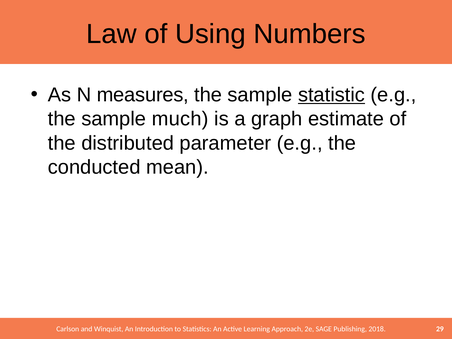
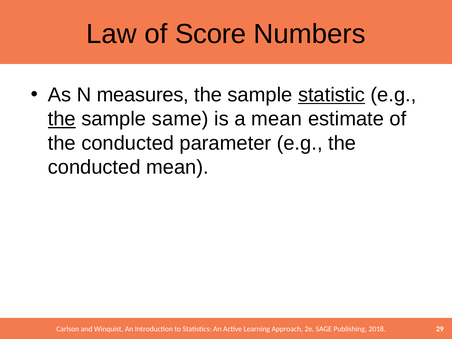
Using: Using -> Score
the at (62, 119) underline: none -> present
much: much -> same
a graph: graph -> mean
distributed at (128, 143): distributed -> conducted
